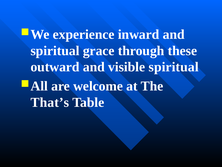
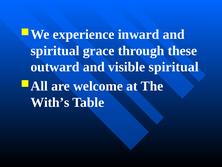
That’s: That’s -> With’s
